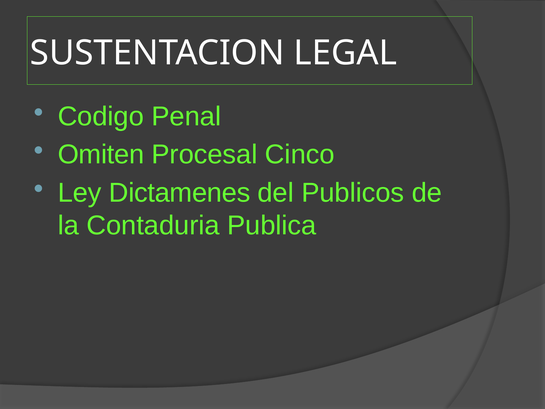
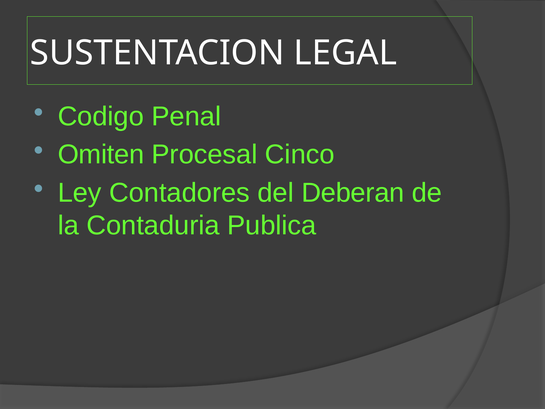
Dictamenes: Dictamenes -> Contadores
Publicos: Publicos -> Deberan
